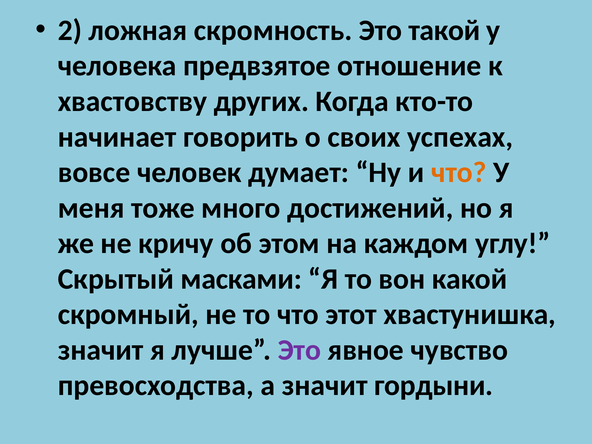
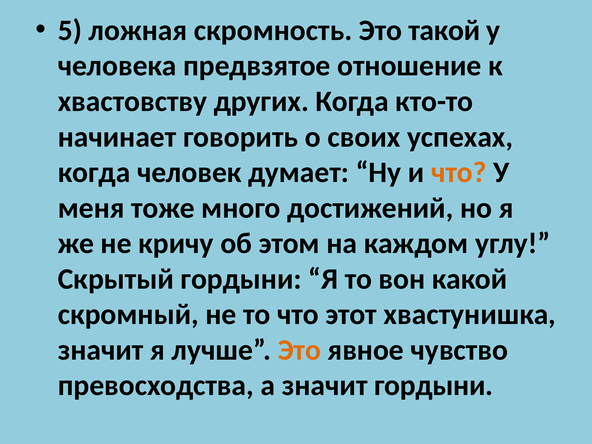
2: 2 -> 5
вовсе at (94, 172): вовсе -> когда
Скрытый масками: масками -> гордыни
Это at (299, 350) colour: purple -> orange
